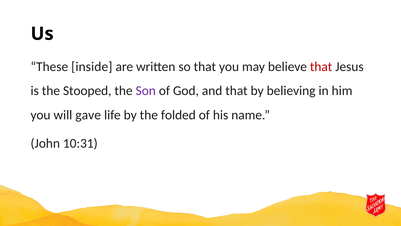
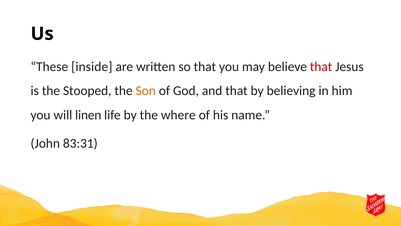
Son colour: purple -> orange
gave: gave -> linen
folded: folded -> where
10:31: 10:31 -> 83:31
